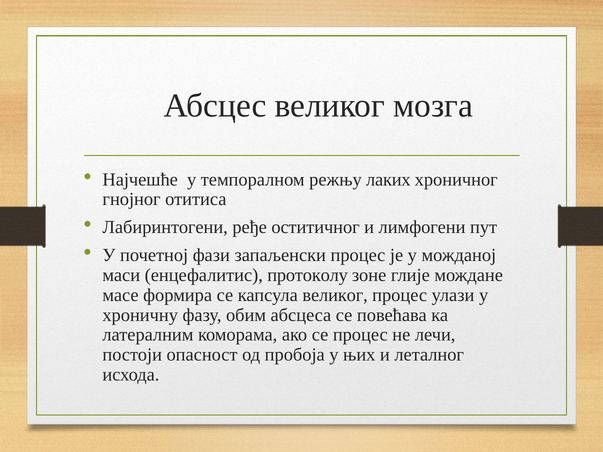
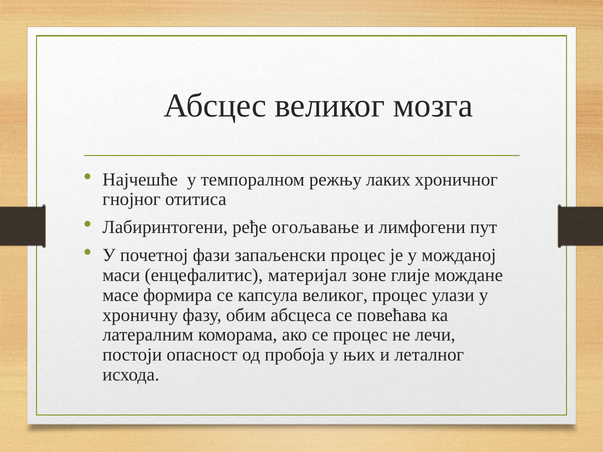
оститичног: оститичног -> огољавање
протоколу: протоколу -> материјал
